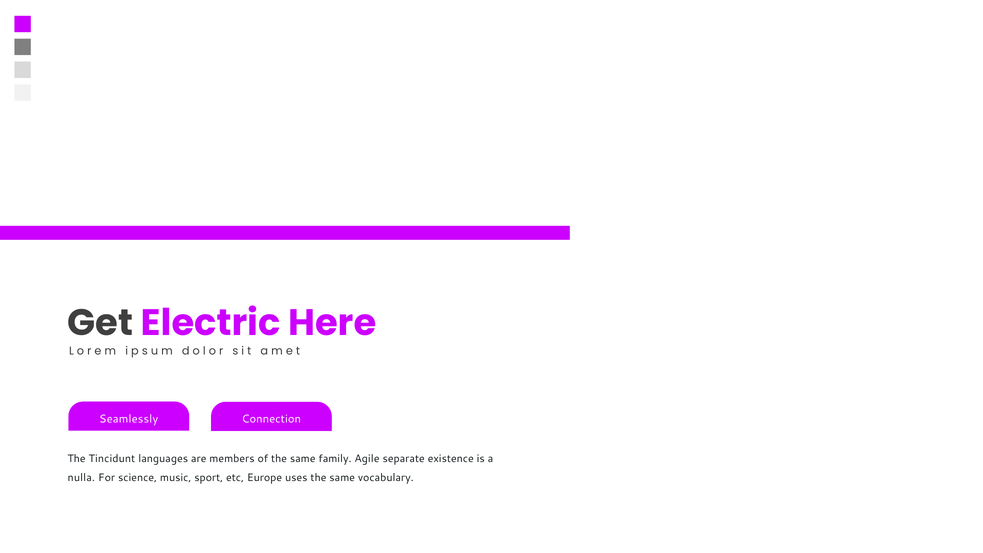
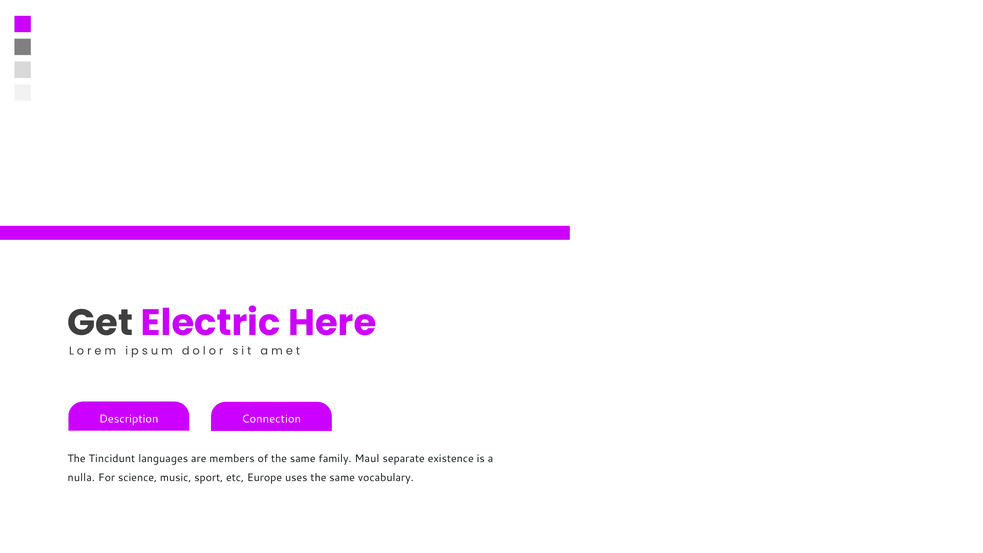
Seamlessly: Seamlessly -> Description
Agile: Agile -> Maul
